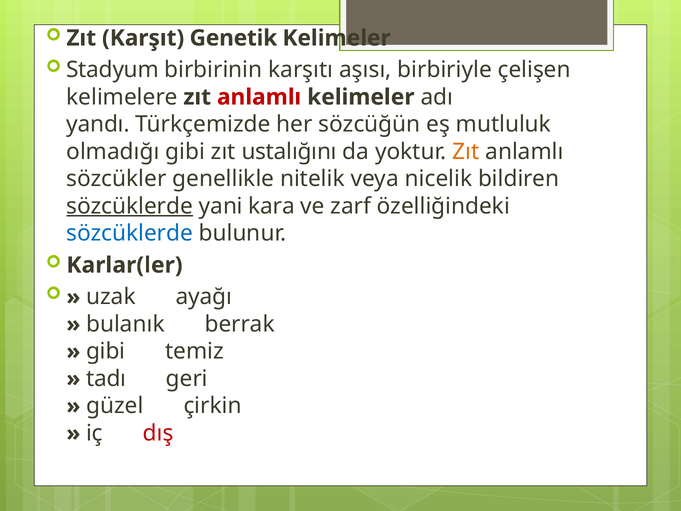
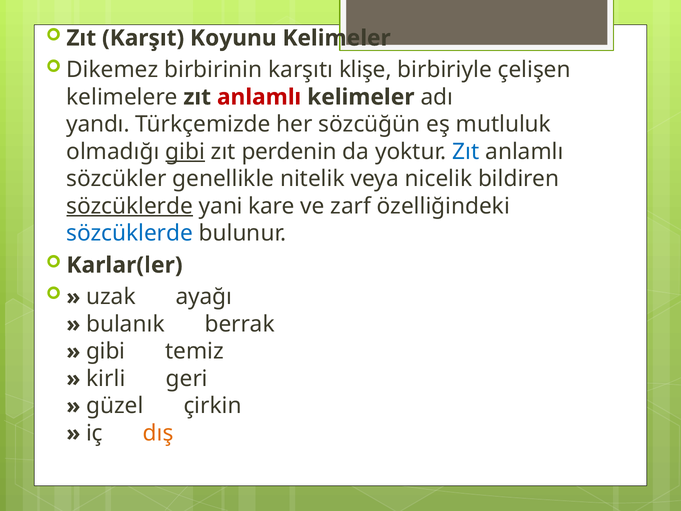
Genetik: Genetik -> Koyunu
Stadyum: Stadyum -> Dikemez
aşısı: aşısı -> klişe
gibi at (185, 152) underline: none -> present
ustalığını: ustalığını -> perdenin
Zıt at (466, 152) colour: orange -> blue
kara: kara -> kare
tadı: tadı -> kirli
dış colour: red -> orange
